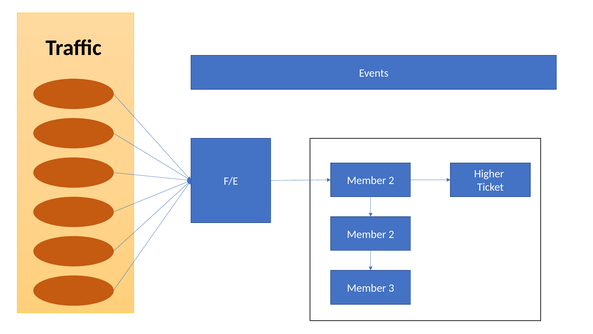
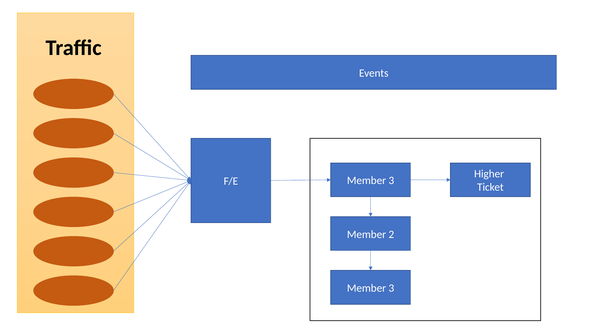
F/E Member 2: 2 -> 3
